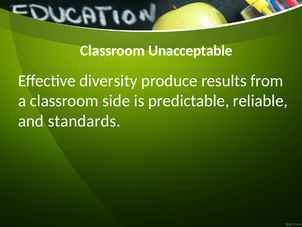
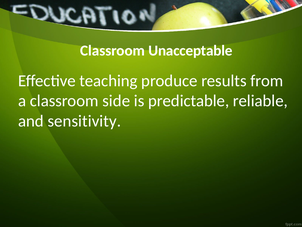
diversity: diversity -> teaching
standards: standards -> sensitivity
